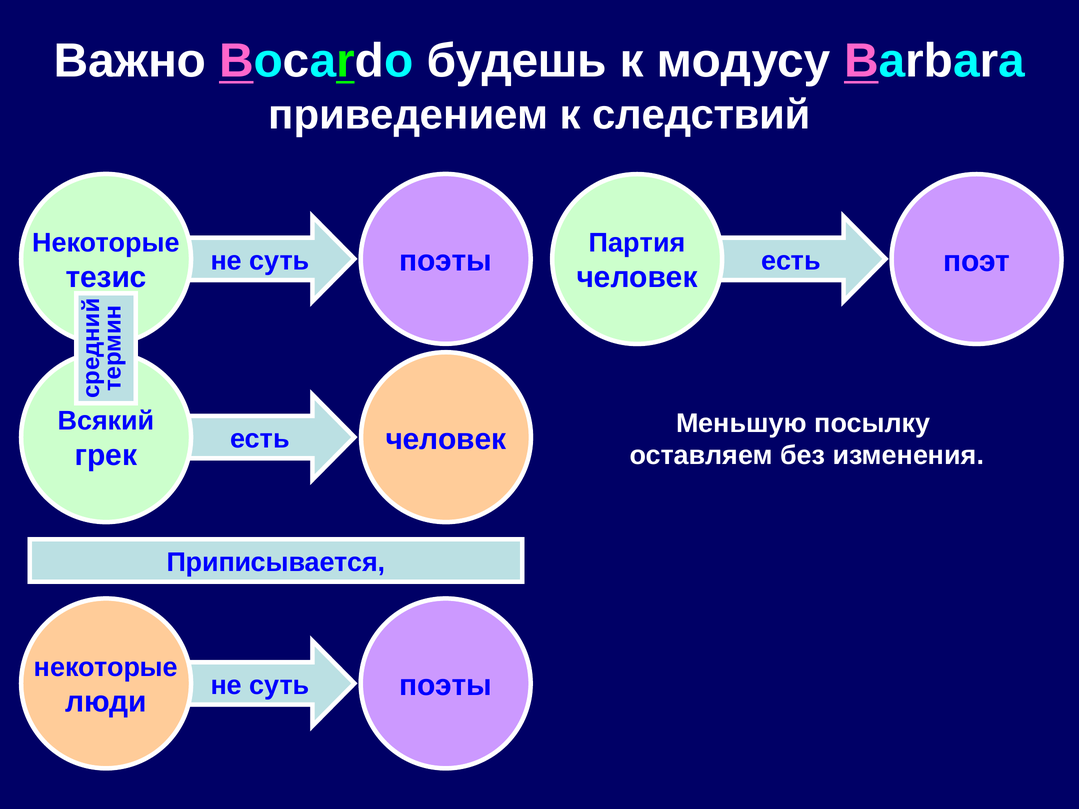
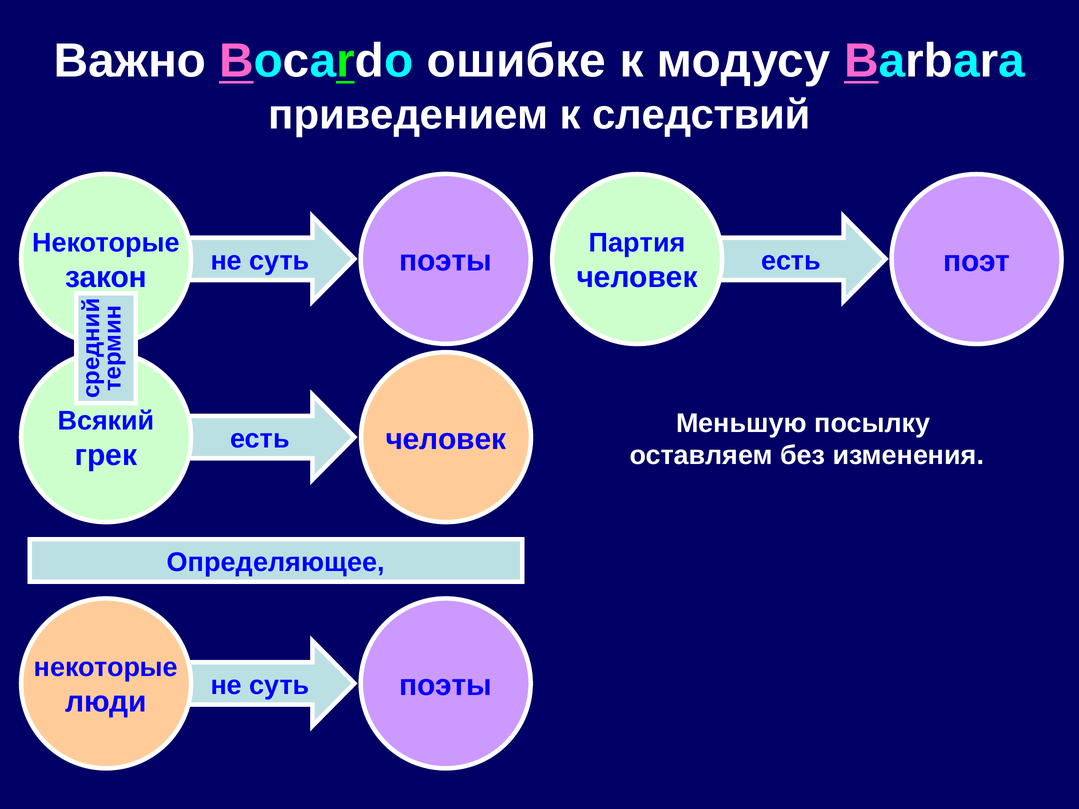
будешь: будешь -> ошибке
тезис: тезис -> закон
Приписывается: Приписывается -> Определяющее
